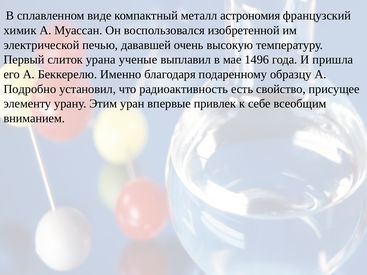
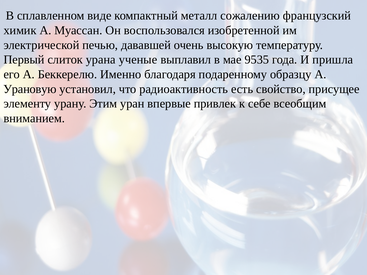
астрономия: астрономия -> сожалению
1496: 1496 -> 9535
Подробно: Подробно -> Урановую
